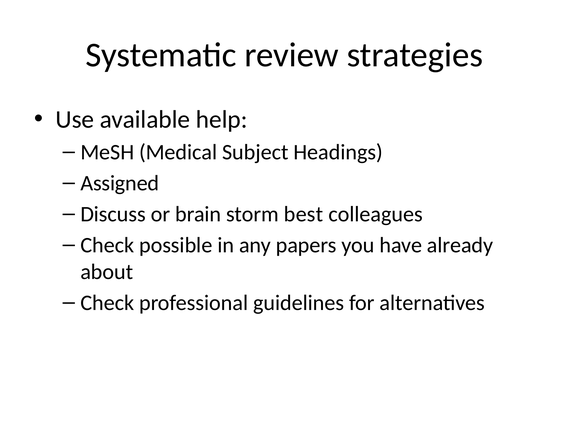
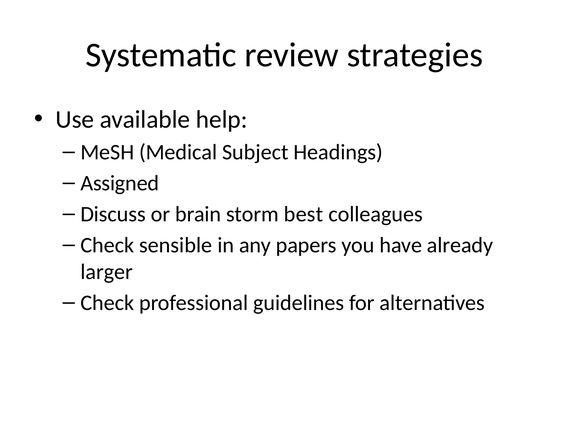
possible: possible -> sensible
about: about -> larger
